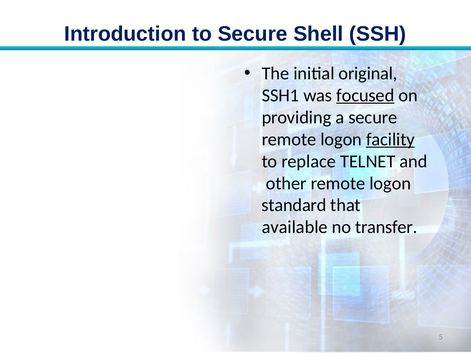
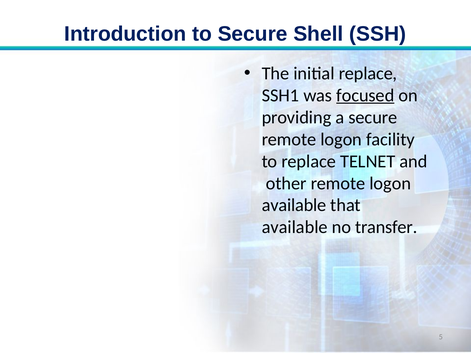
initial original: original -> replace
facility underline: present -> none
standard at (294, 205): standard -> available
